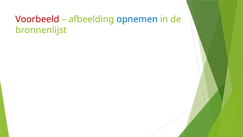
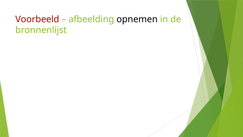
opnemen colour: blue -> black
